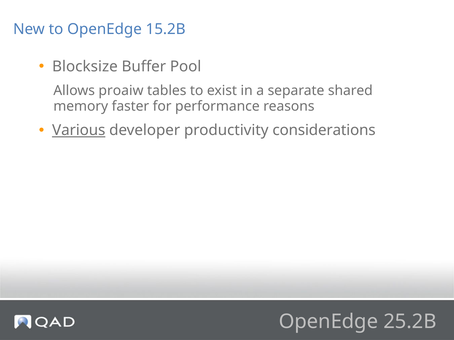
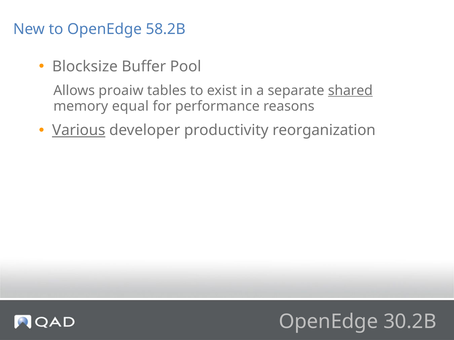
15.2B: 15.2B -> 58.2B
shared underline: none -> present
faster: faster -> equal
considerations: considerations -> reorganization
25.2B: 25.2B -> 30.2B
